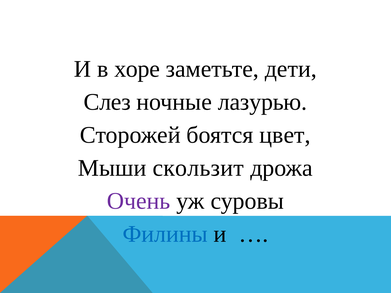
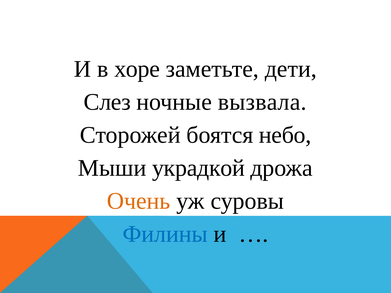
лазурью: лазурью -> вызвала
цвет: цвет -> небо
скользит: скользит -> украдкой
Очень colour: purple -> orange
